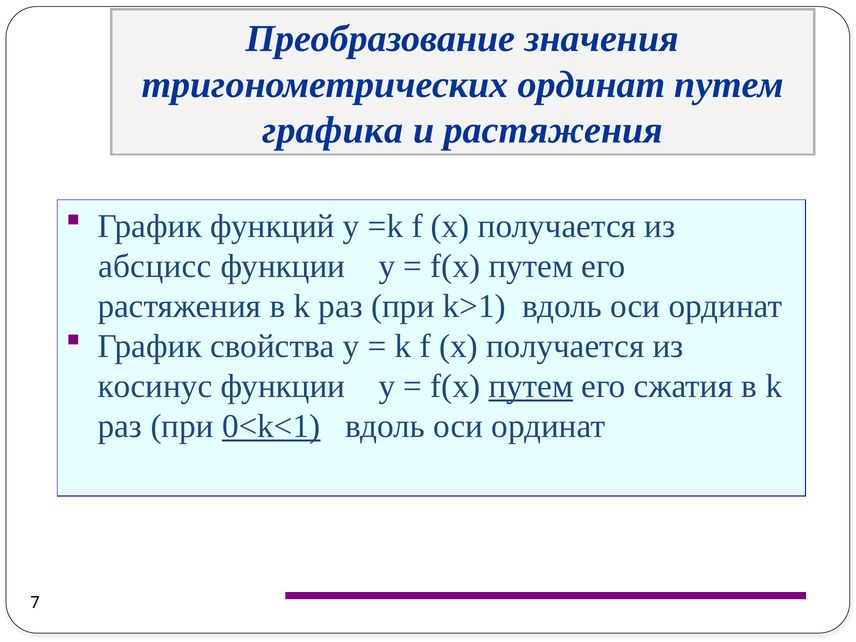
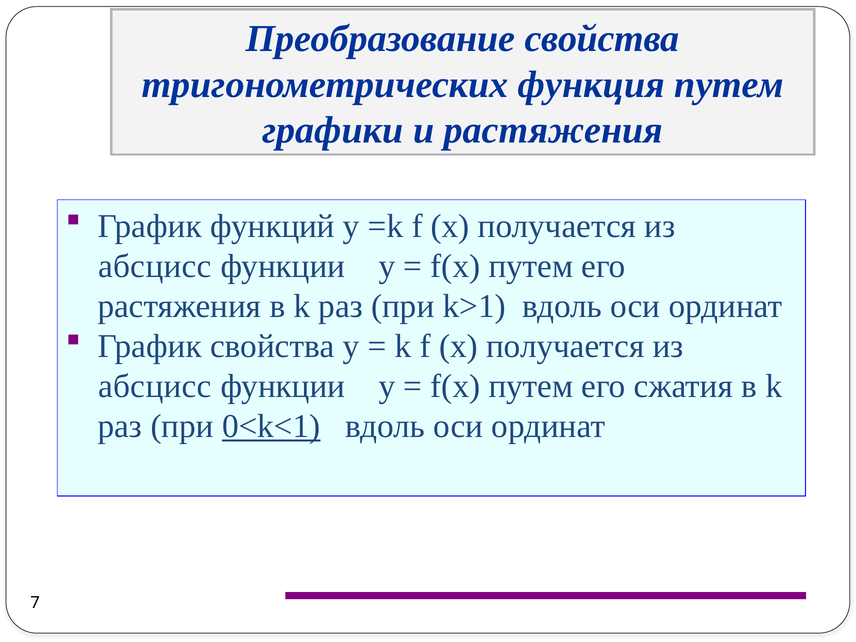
Преобразование значения: значения -> свойства
тригонометрических ординат: ординат -> функция
графика: графика -> графики
косинус at (155, 386): косинус -> абсцисс
путем at (531, 386) underline: present -> none
